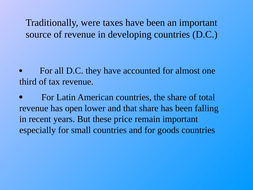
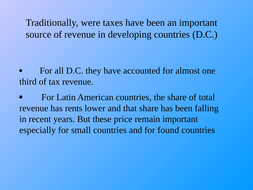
open: open -> rents
goods: goods -> found
